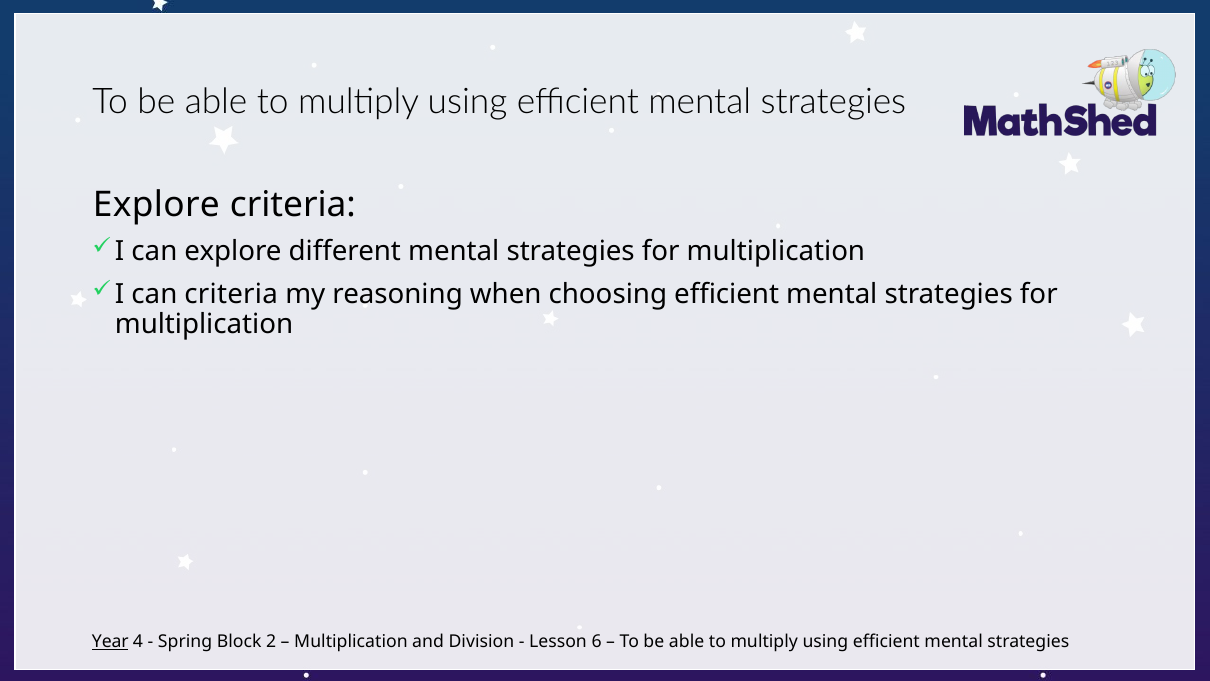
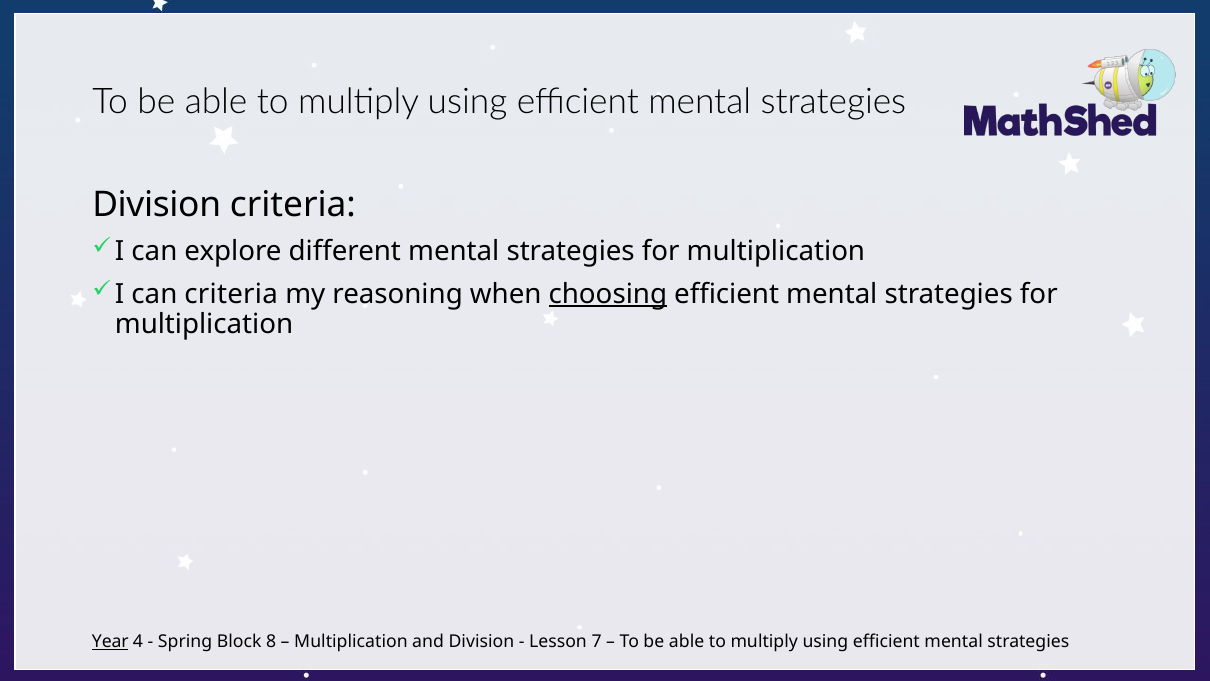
Explore at (156, 205): Explore -> Division
choosing underline: none -> present
2: 2 -> 8
6: 6 -> 7
